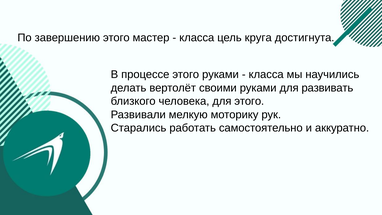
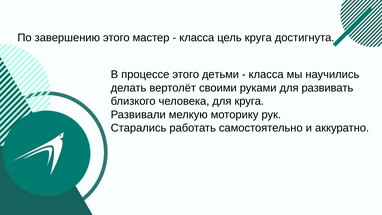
этого руками: руками -> детьми
для этого: этого -> круга
